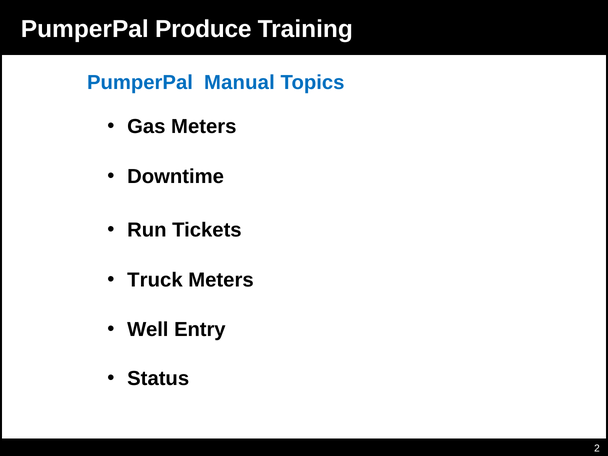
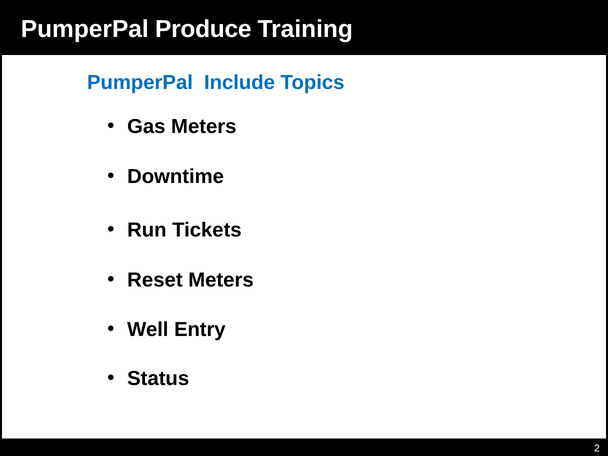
Manual: Manual -> Include
Truck: Truck -> Reset
